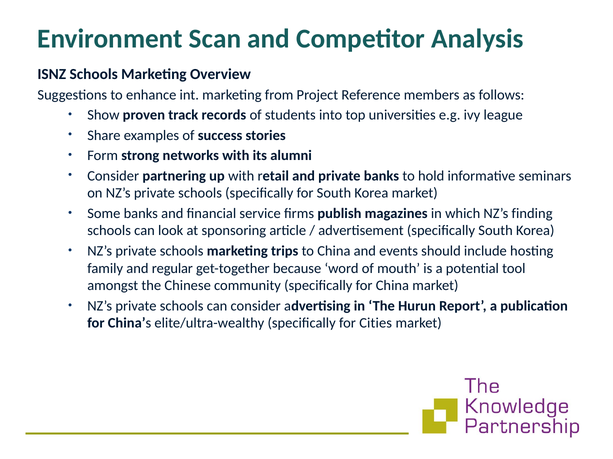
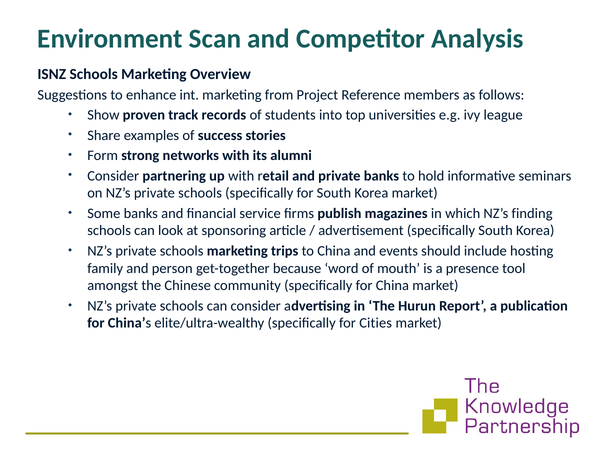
regular: regular -> person
potential: potential -> presence
